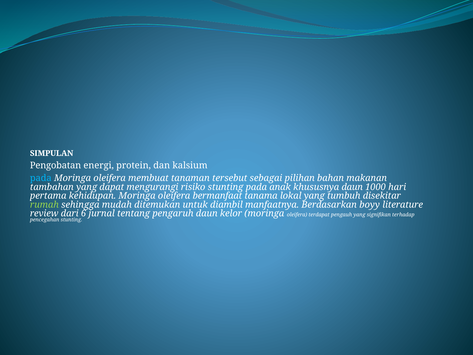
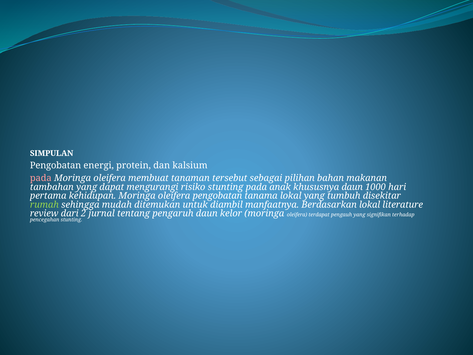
pada at (41, 178) colour: light blue -> pink
oleifera bermanfaat: bermanfaat -> pengobatan
Berdasarkan boyy: boyy -> lokal
6: 6 -> 2
